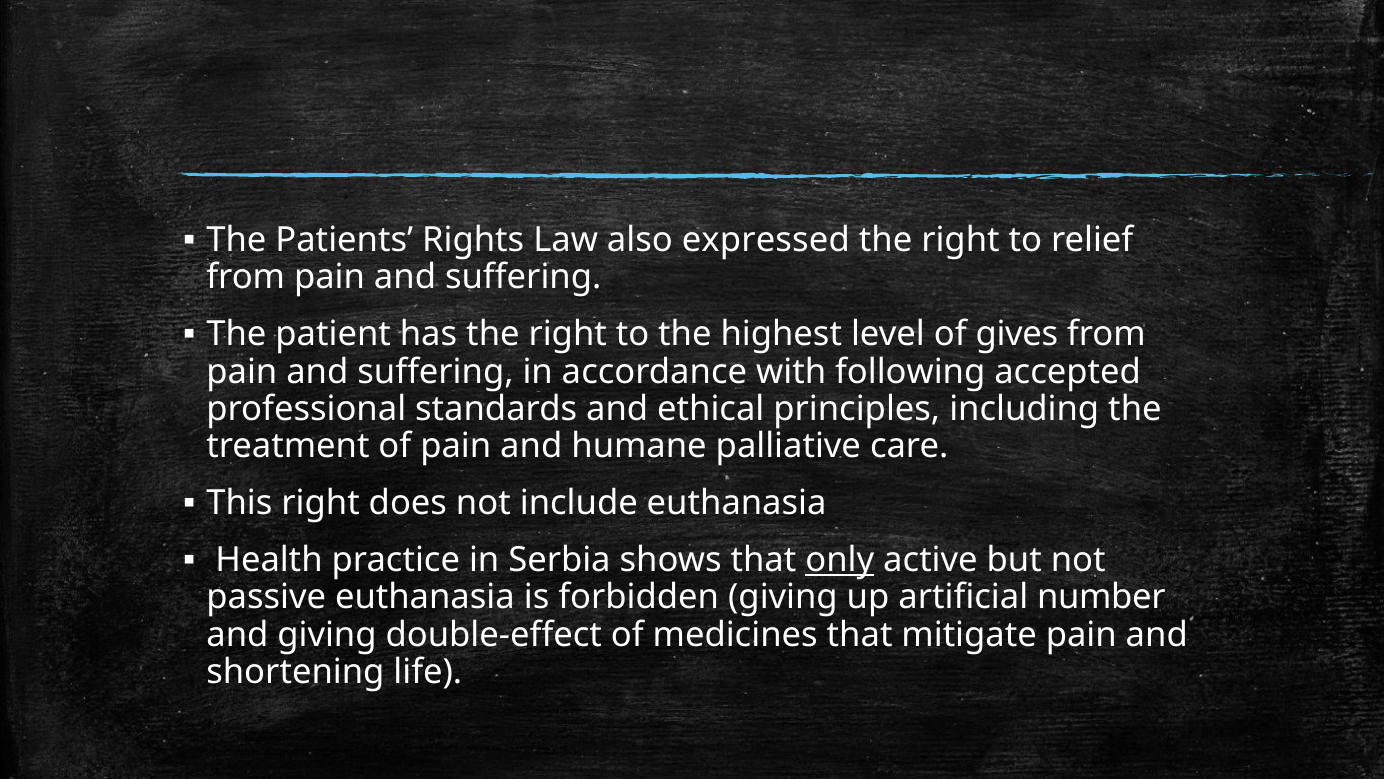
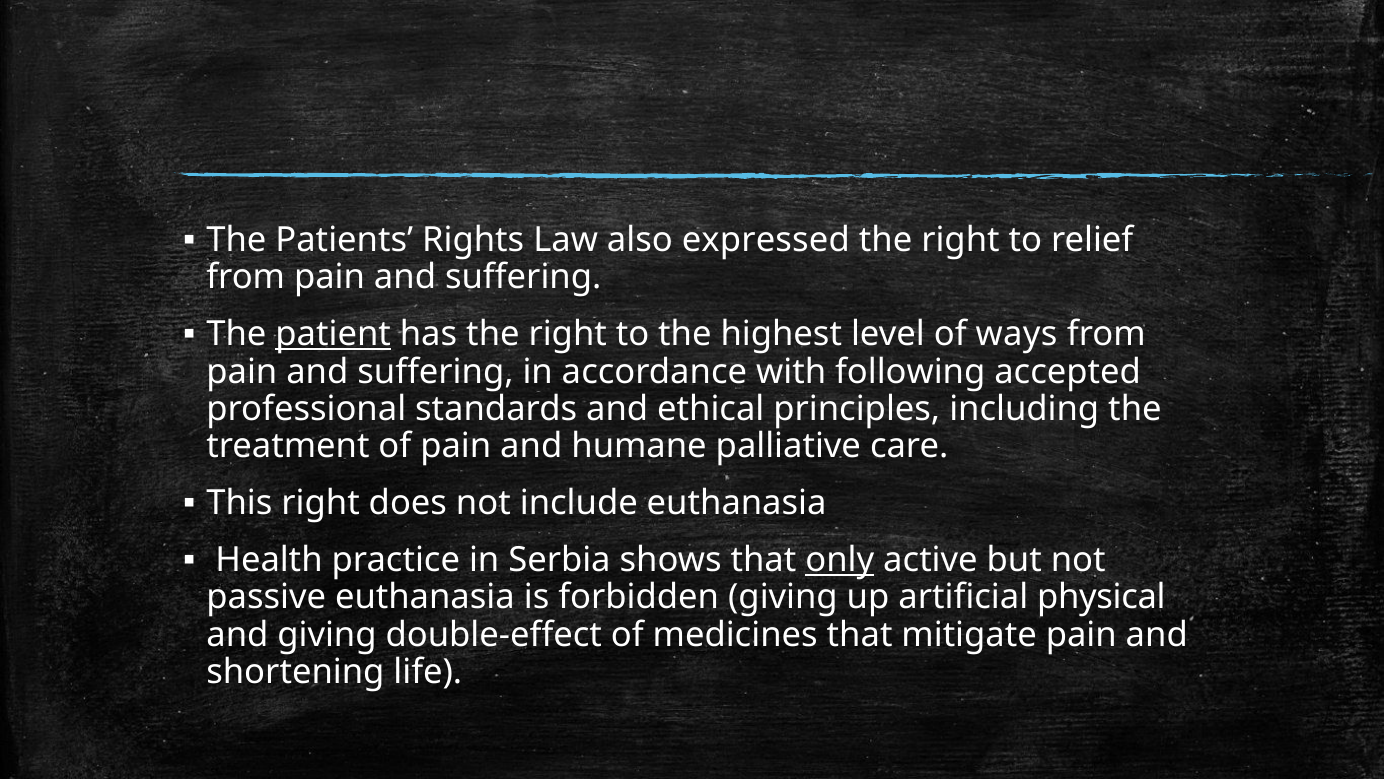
patient underline: none -> present
gives: gives -> ways
number: number -> physical
